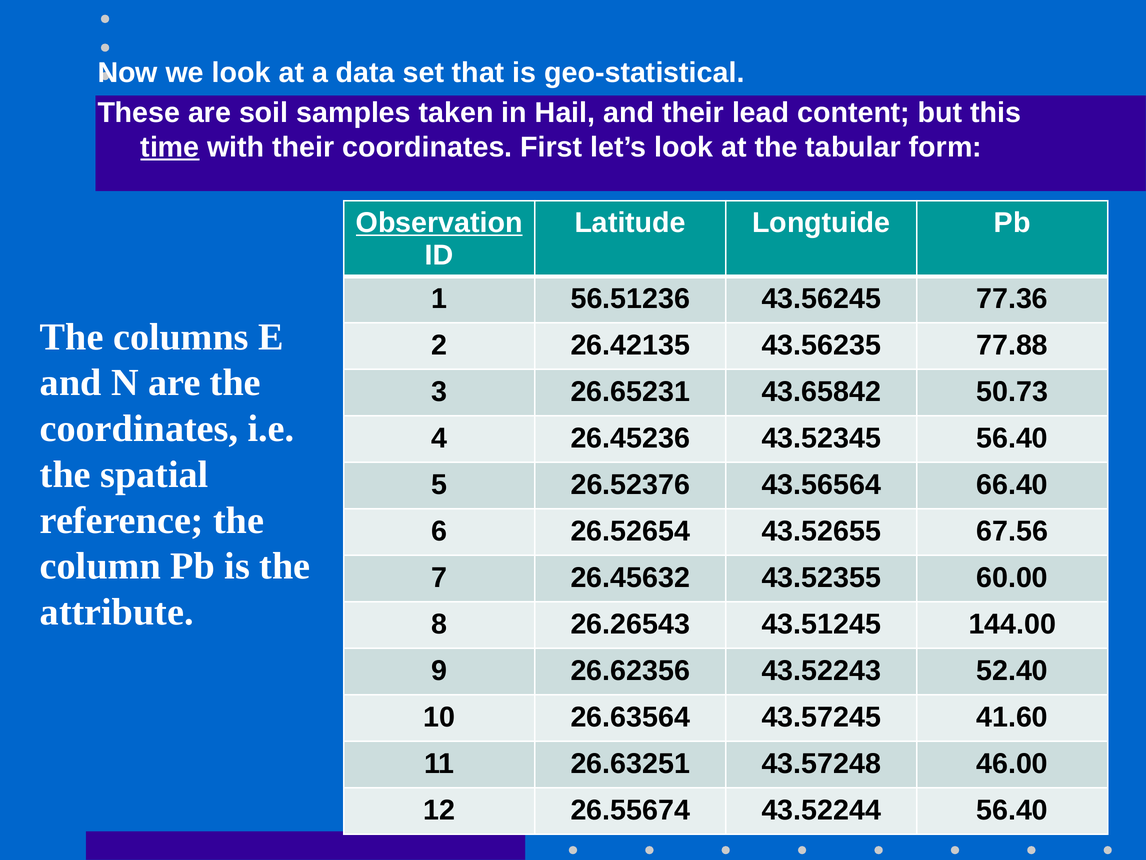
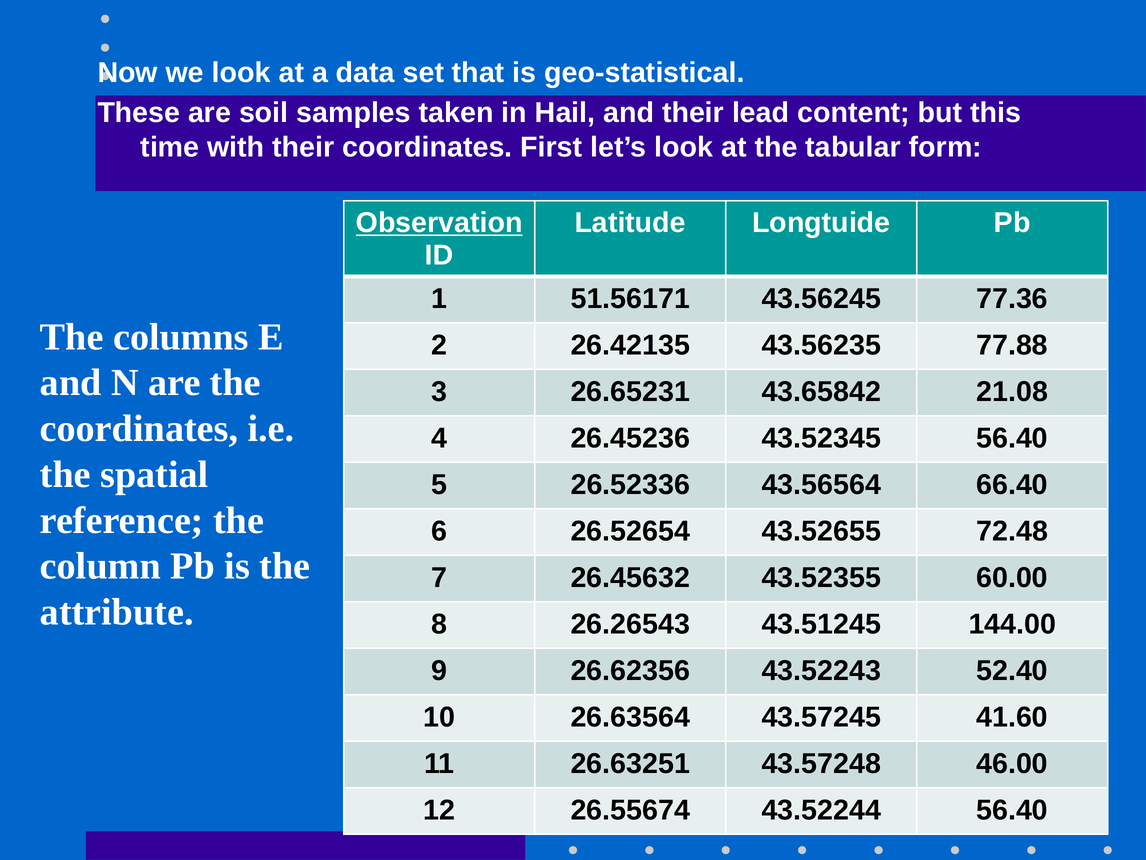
time underline: present -> none
56.51236: 56.51236 -> 51.56171
50.73: 50.73 -> 21.08
26.52376: 26.52376 -> 26.52336
67.56: 67.56 -> 72.48
